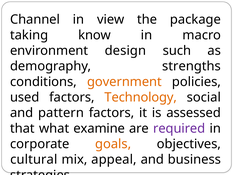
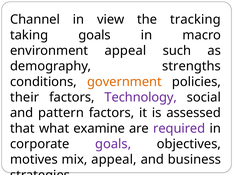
package: package -> tracking
taking know: know -> goals
environment design: design -> appeal
used: used -> their
Technology colour: orange -> purple
goals at (113, 144) colour: orange -> purple
cultural: cultural -> motives
